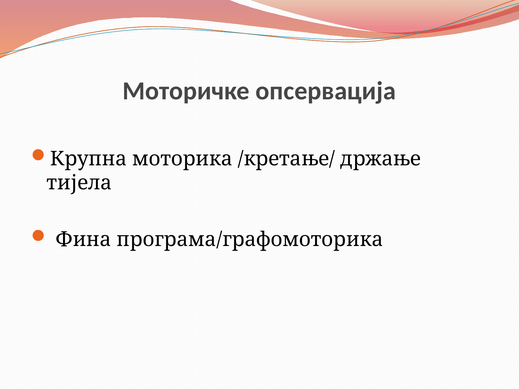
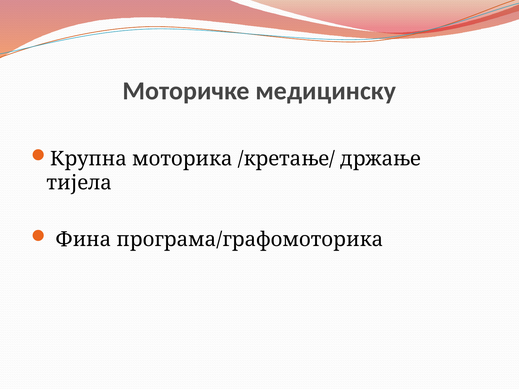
опсервација: опсервација -> медицинску
